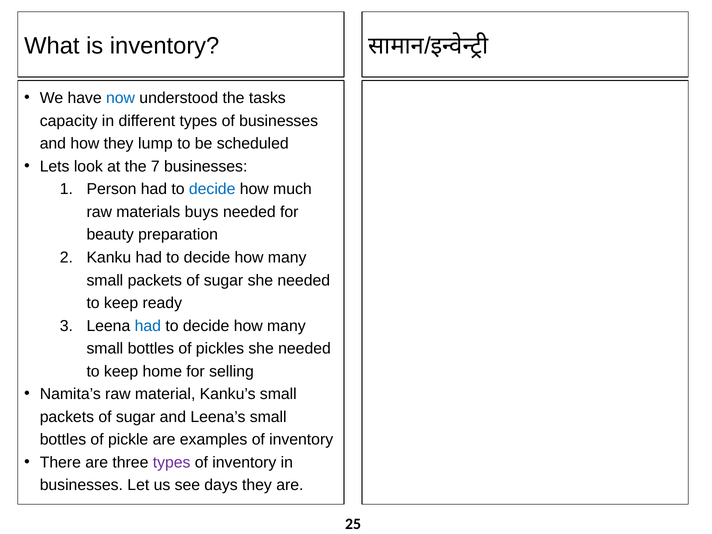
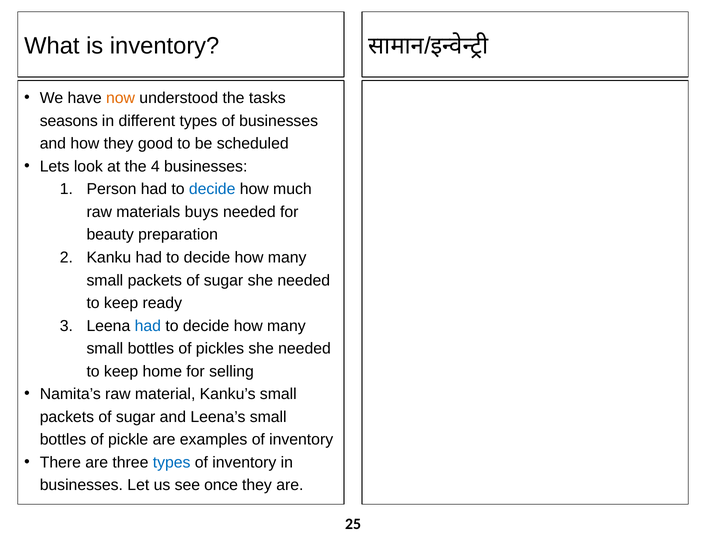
now colour: blue -> orange
capacity: capacity -> seasons
lump: lump -> good
7: 7 -> 4
types at (172, 462) colour: purple -> blue
days: days -> once
